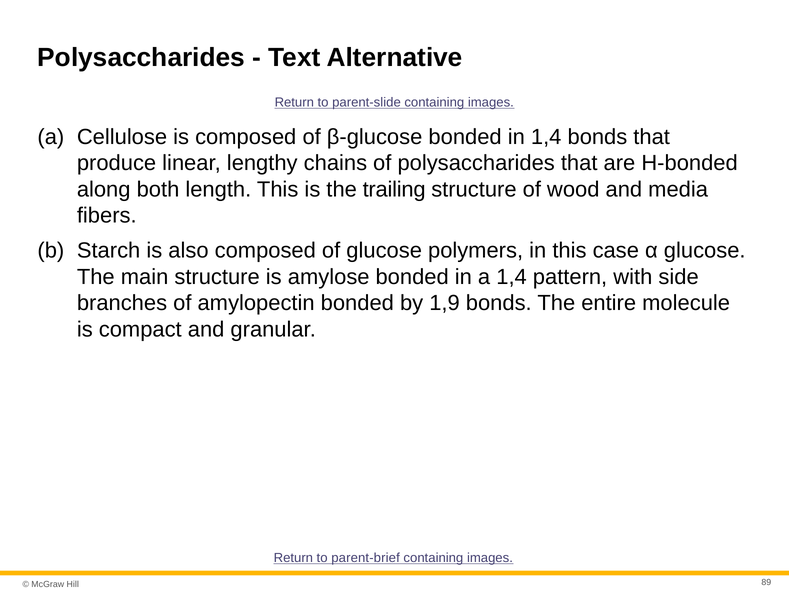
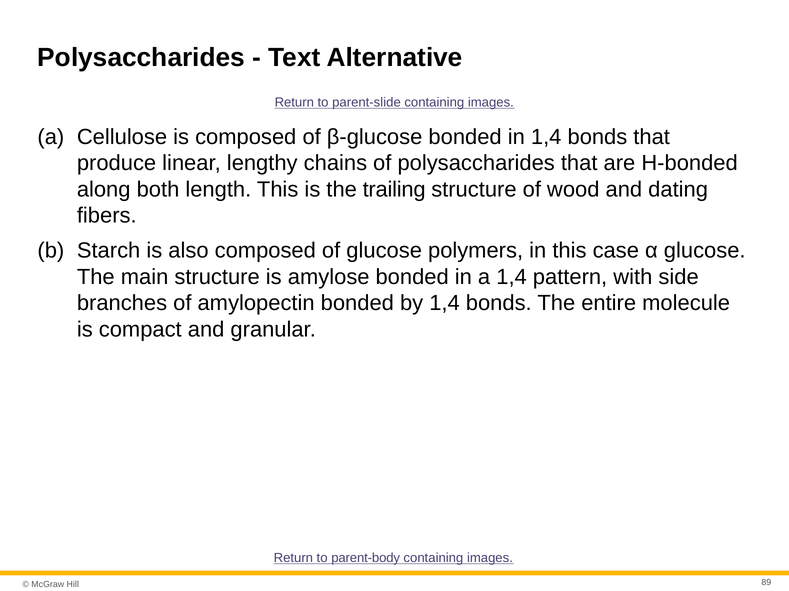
media: media -> dating
by 1,9: 1,9 -> 1,4
parent-brief: parent-brief -> parent-body
